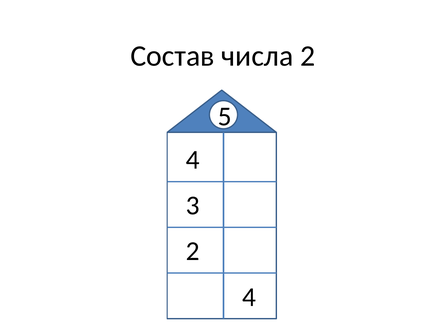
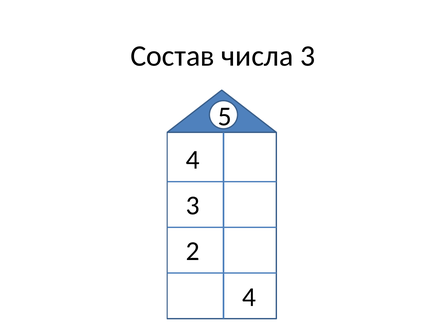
числа 2: 2 -> 3
